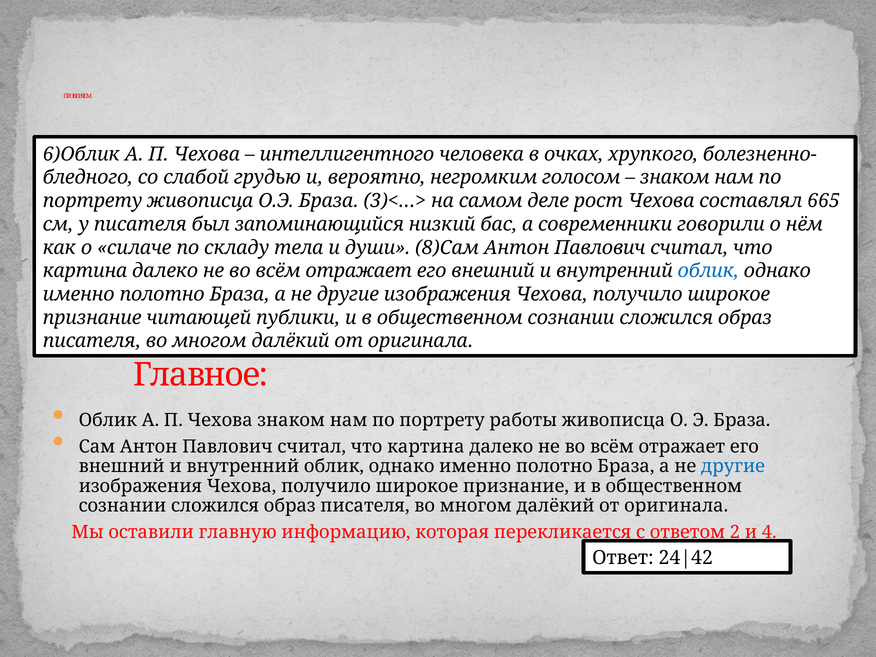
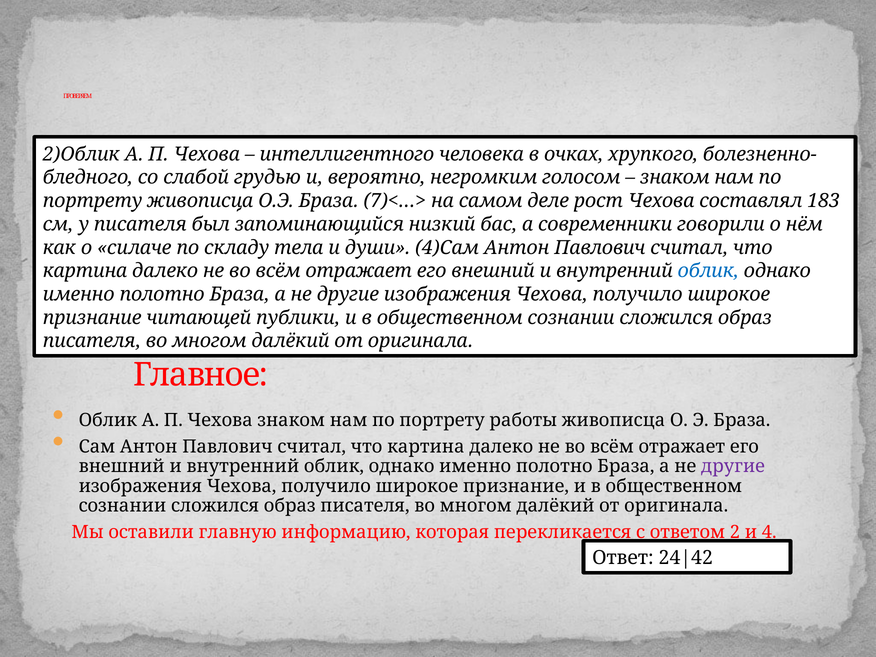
6)Облик: 6)Облик -> 2)Облик
3)<…>: 3)<…> -> 7)<…>
665: 665 -> 183
8)Сам: 8)Сам -> 4)Сам
другие at (733, 466) colour: blue -> purple
